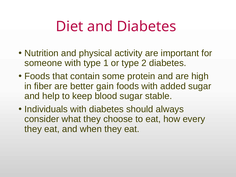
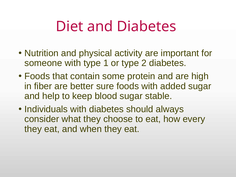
gain: gain -> sure
